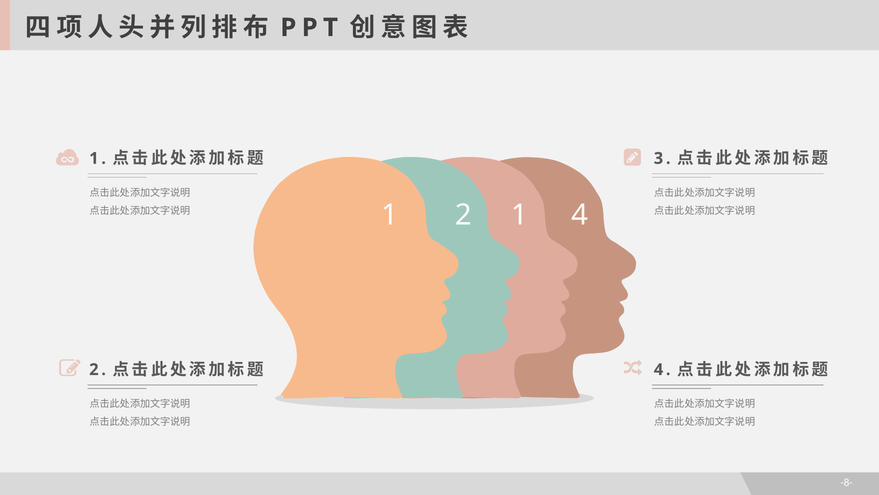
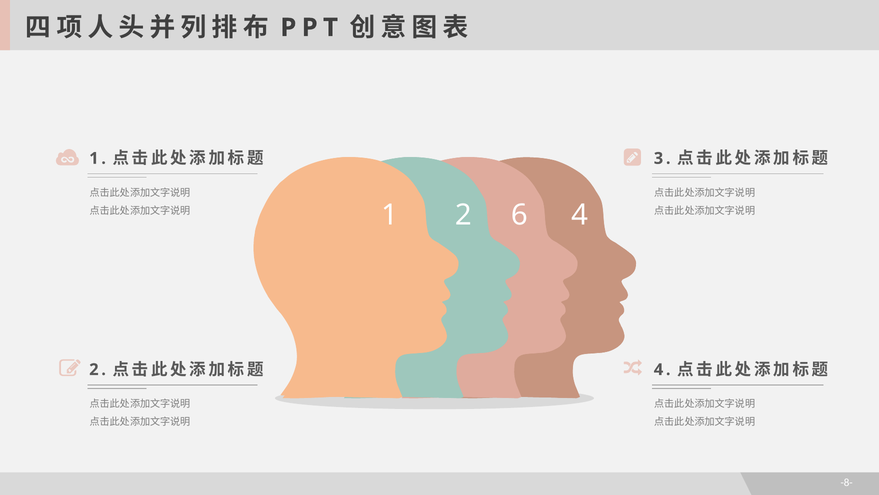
2 1: 1 -> 6
